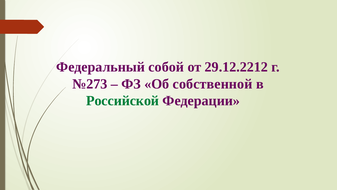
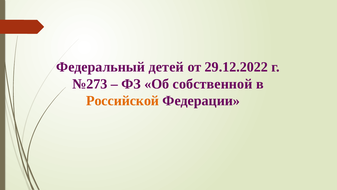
собой: собой -> детей
29.12.2212: 29.12.2212 -> 29.12.2022
Российской colour: green -> orange
